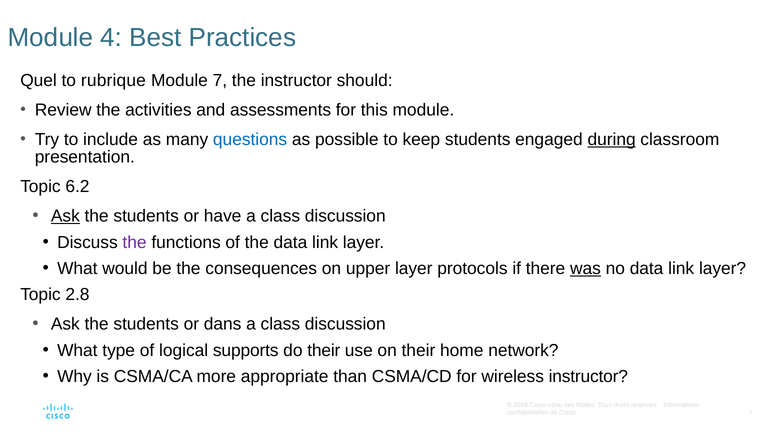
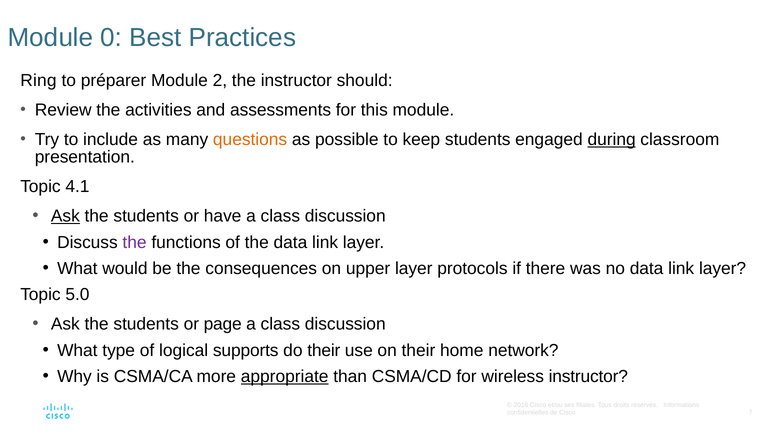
4: 4 -> 0
Quel: Quel -> Ring
rubrique: rubrique -> préparer
Module 7: 7 -> 2
questions colour: blue -> orange
6.2: 6.2 -> 4.1
was underline: present -> none
2.8: 2.8 -> 5.0
dans: dans -> page
appropriate underline: none -> present
